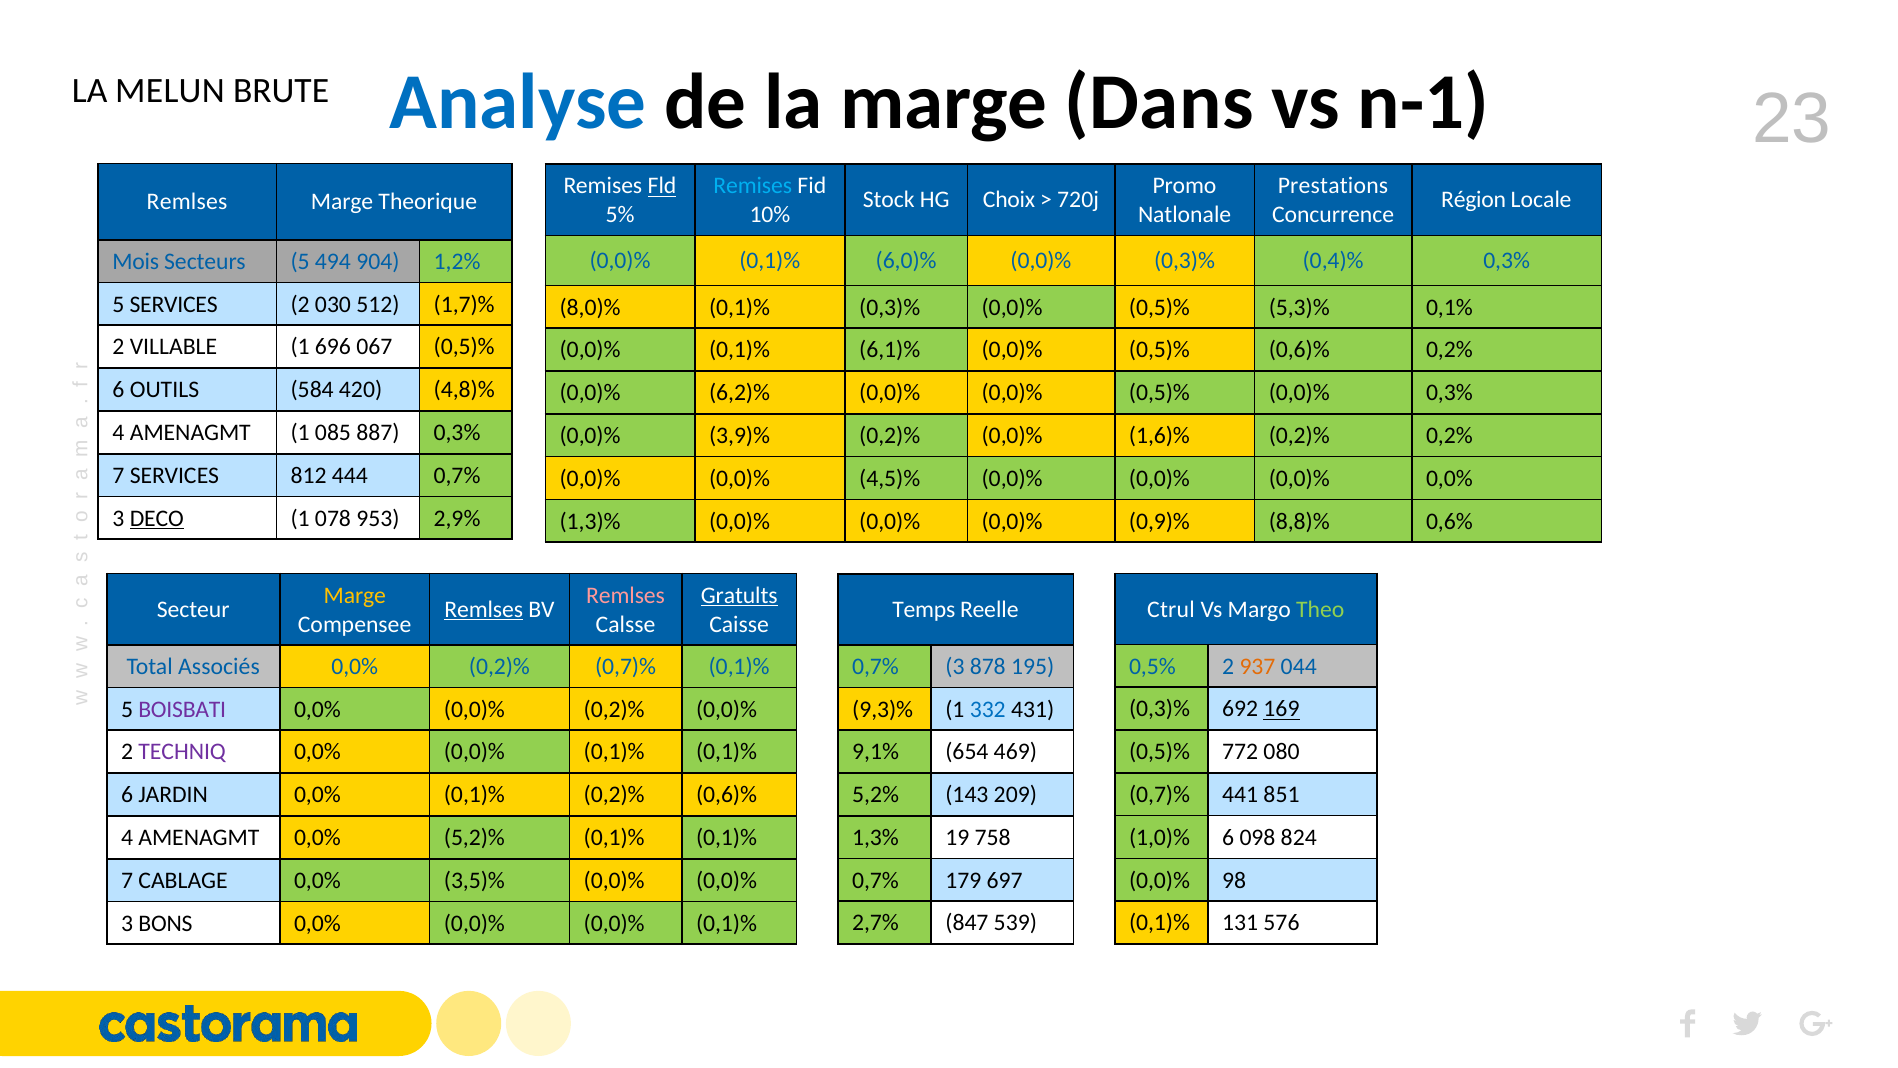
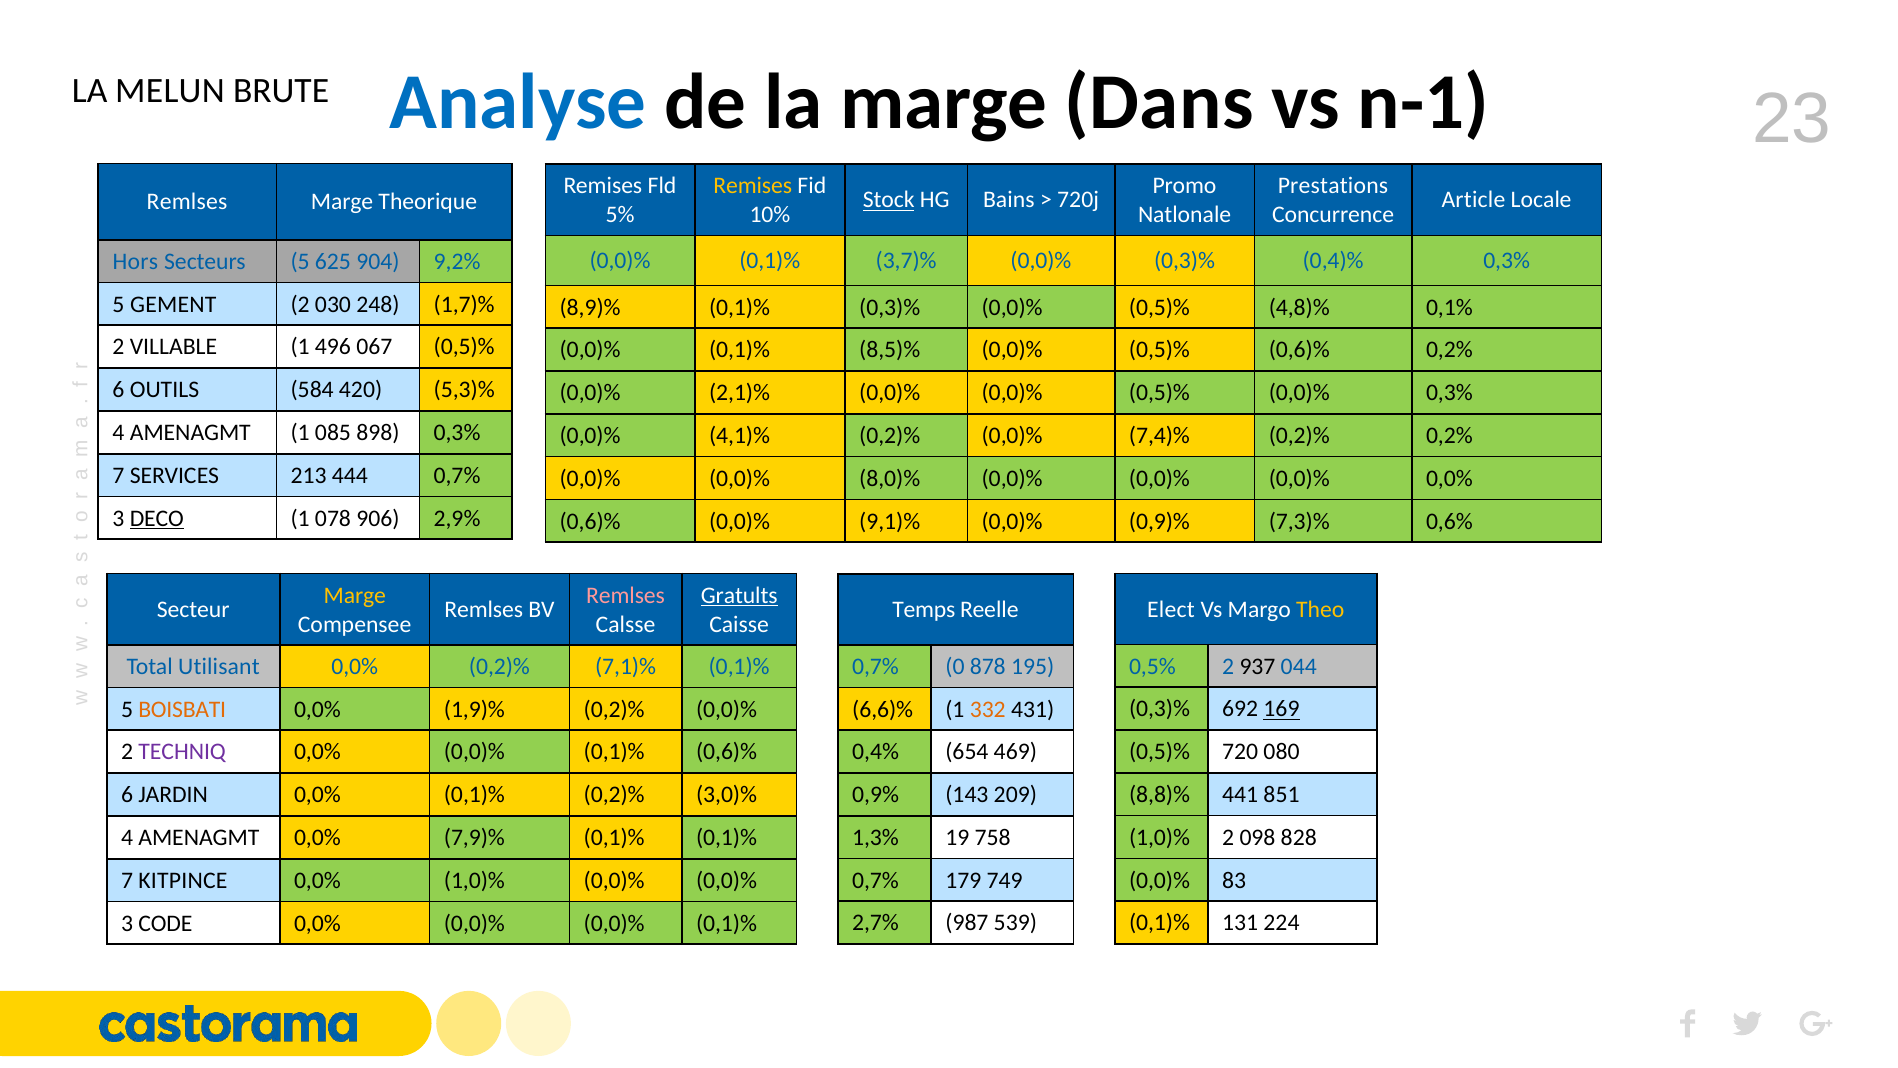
Fld underline: present -> none
Remises at (753, 186) colour: light blue -> yellow
Stock underline: none -> present
Choix: Choix -> Bains
Région: Région -> Article
6,0)%: 6,0)% -> 3,7)%
Mois: Mois -> Hors
494: 494 -> 625
1,2%: 1,2% -> 9,2%
5 SERVICES: SERVICES -> GEMENT
512: 512 -> 248
8,0)%: 8,0)% -> 8,9)%
5,3)%: 5,3)% -> 4,8)%
696: 696 -> 496
6,1)%: 6,1)% -> 8,5)%
4,8)%: 4,8)% -> 5,3)%
6,2)%: 6,2)% -> 2,1)%
887: 887 -> 898
3,9)%: 3,9)% -> 4,1)%
1,6)%: 1,6)% -> 7,4)%
812: 812 -> 213
4,5)%: 4,5)% -> 8,0)%
953: 953 -> 906
1,3)% at (590, 521): 1,3)% -> 0,6)%
0,0)% at (890, 521): 0,0)% -> 9,1)%
8,8)%: 8,8)% -> 7,3)%
Ctrul: Ctrul -> Elect
Theo colour: light green -> yellow
Remlses at (484, 609) underline: present -> none
937 colour: orange -> black
Associés: Associés -> Utilisant
0,2)% 0,7)%: 0,7)% -> 7,1)%
3 at (955, 666): 3 -> 0
9,3)%: 9,3)% -> 6,6)%
332 colour: blue -> orange
BOISBATI colour: purple -> orange
0,0)% at (474, 709): 0,0)% -> 1,9)%
772: 772 -> 720
9,1%: 9,1% -> 0,4%
0,0)% 0,1)% 0,1)%: 0,1)% -> 0,6)%
0,7)% at (1160, 794): 0,7)% -> 8,8)%
0,2)% 0,6)%: 0,6)% -> 3,0)%
5,2%: 5,2% -> 0,9%
1,0)% 6: 6 -> 2
824: 824 -> 828
5,2)%: 5,2)% -> 7,9)%
98: 98 -> 83
697: 697 -> 749
CABLAGE: CABLAGE -> KITPINCE
0,0% 3,5)%: 3,5)% -> 1,0)%
847: 847 -> 987
576: 576 -> 224
BONS: BONS -> CODE
